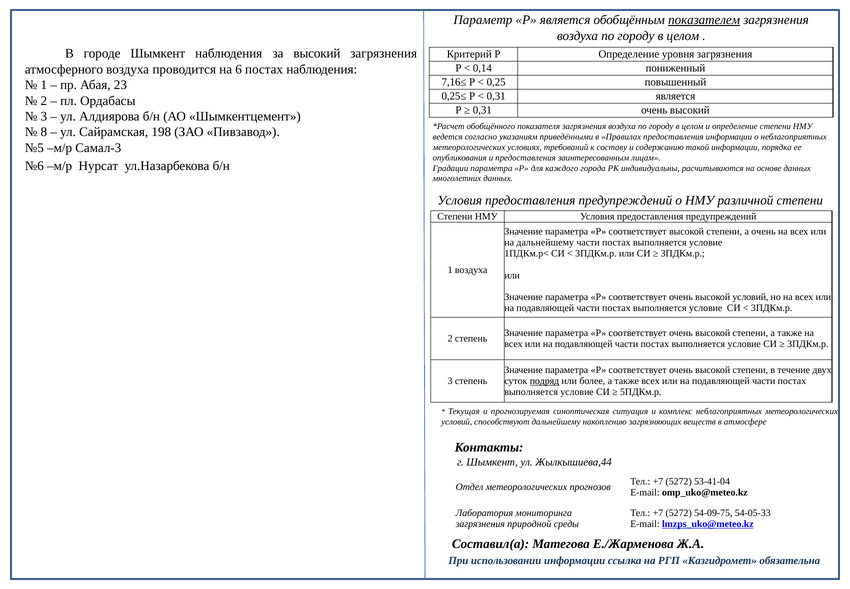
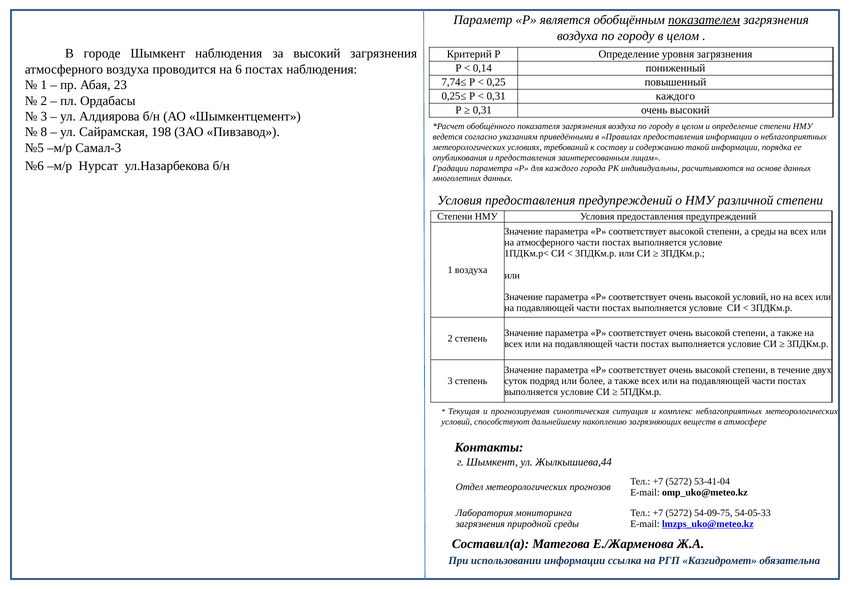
7,16≤: 7,16≤ -> 7,74≤
0,31 является: является -> каждого
а очень: очень -> среды
на дальнейшему: дальнейшему -> атмосферного
подряд underline: present -> none
